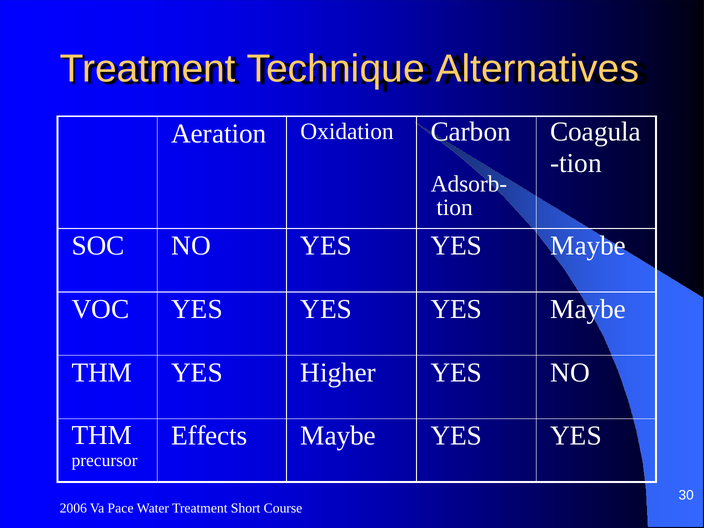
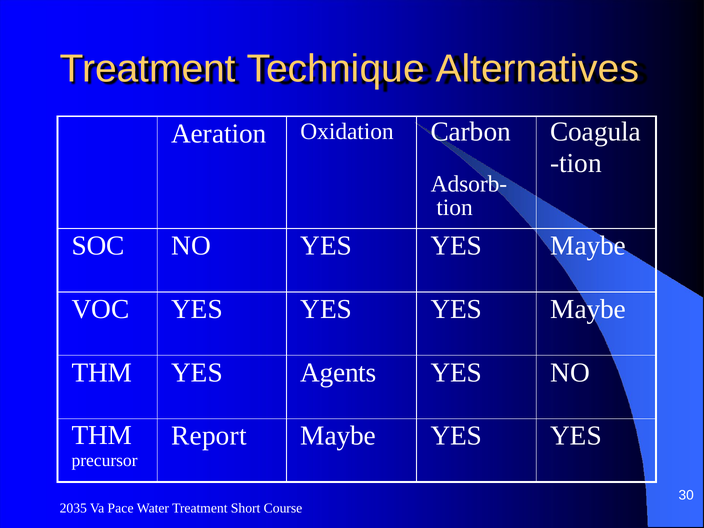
Higher: Higher -> Agents
Effects: Effects -> Report
2006: 2006 -> 2035
